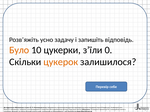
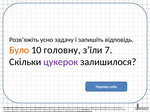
цукерки: цукерки -> головну
0: 0 -> 7
цукерок colour: orange -> purple
